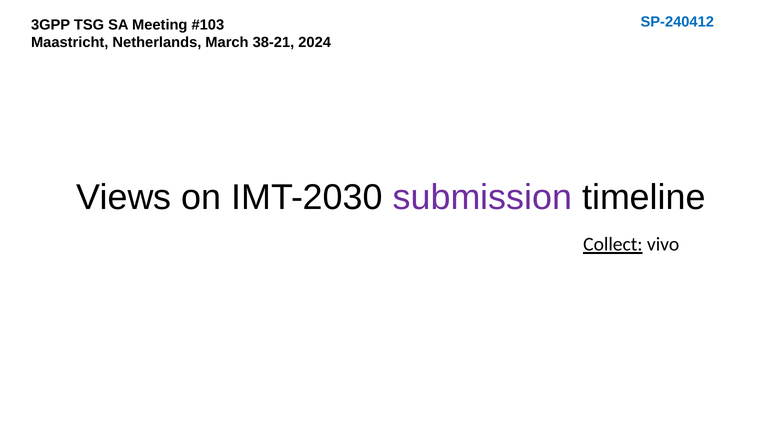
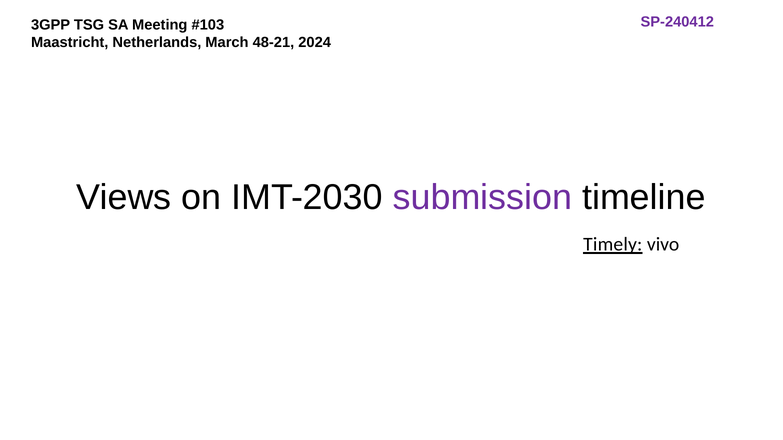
SP-240412 colour: blue -> purple
38-21: 38-21 -> 48-21
Collect: Collect -> Timely
